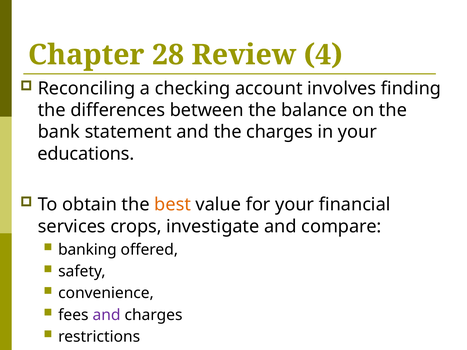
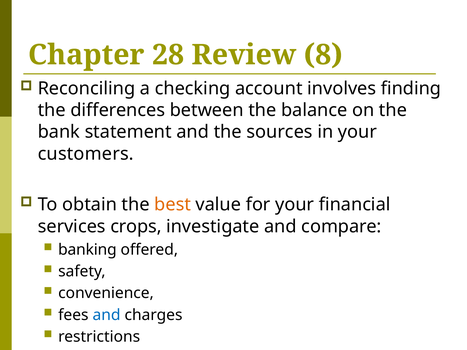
4: 4 -> 8
the charges: charges -> sources
educations: educations -> customers
and at (107, 315) colour: purple -> blue
